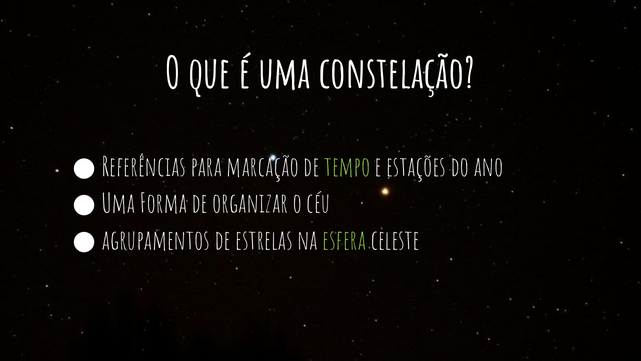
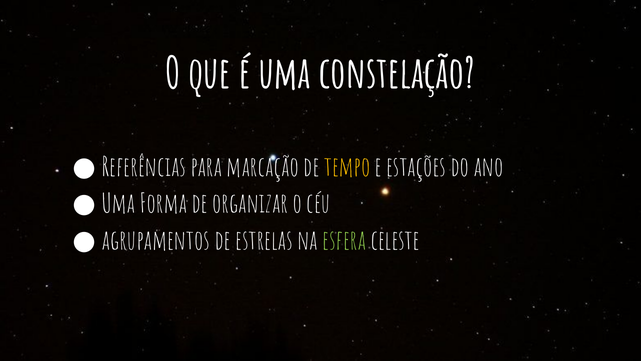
tempo colour: light green -> yellow
